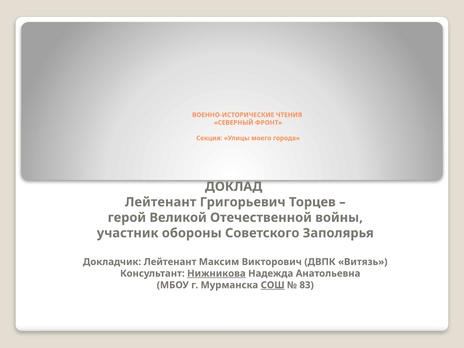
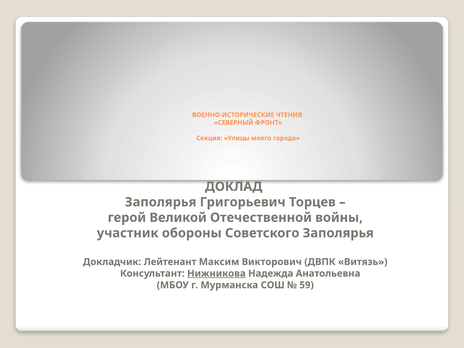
Лейтенант at (161, 202): Лейтенант -> Заполярья
СОШ underline: present -> none
83: 83 -> 59
